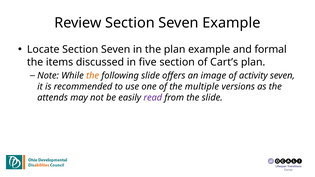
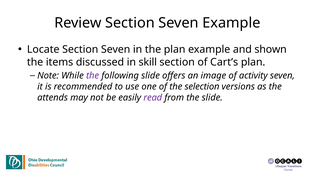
formal: formal -> shown
five: five -> skill
the at (93, 76) colour: orange -> purple
multiple: multiple -> selection
